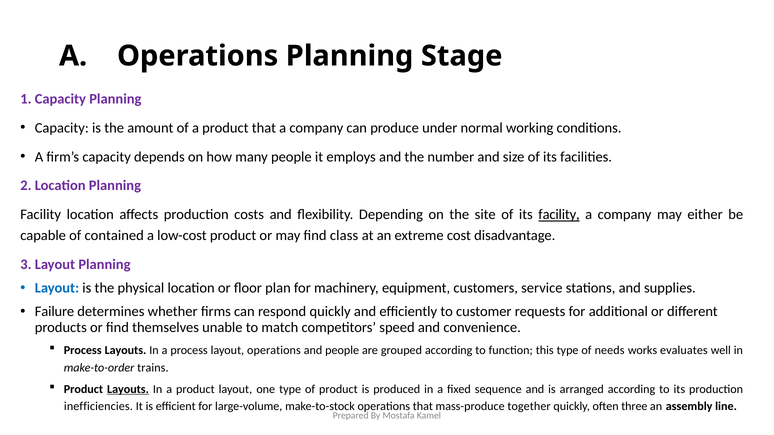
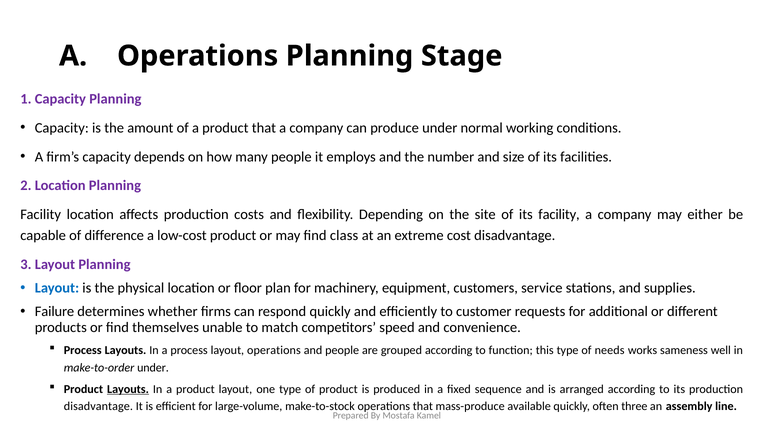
facility at (559, 215) underline: present -> none
contained: contained -> difference
evaluates: evaluates -> sameness
make-to-order trains: trains -> under
inefficiencies at (98, 407): inefficiencies -> disadvantage
together: together -> available
